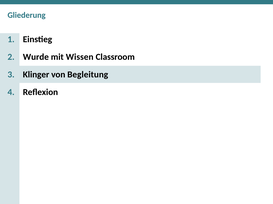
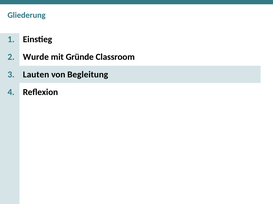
Wissen: Wissen -> Gründe
Klinger: Klinger -> Lauten
